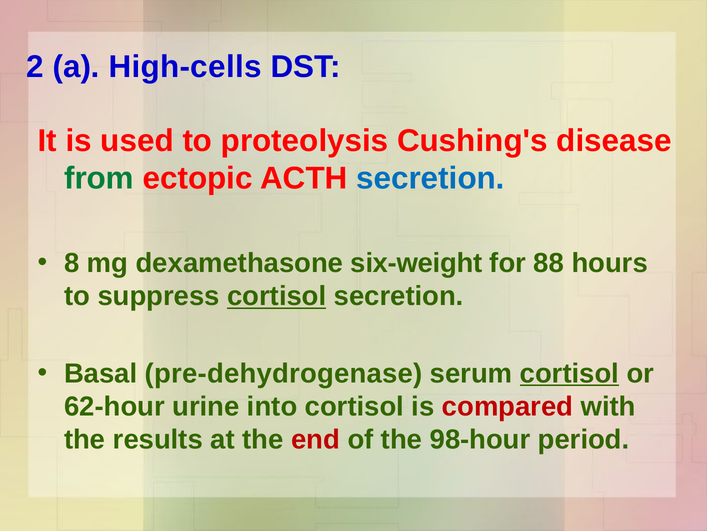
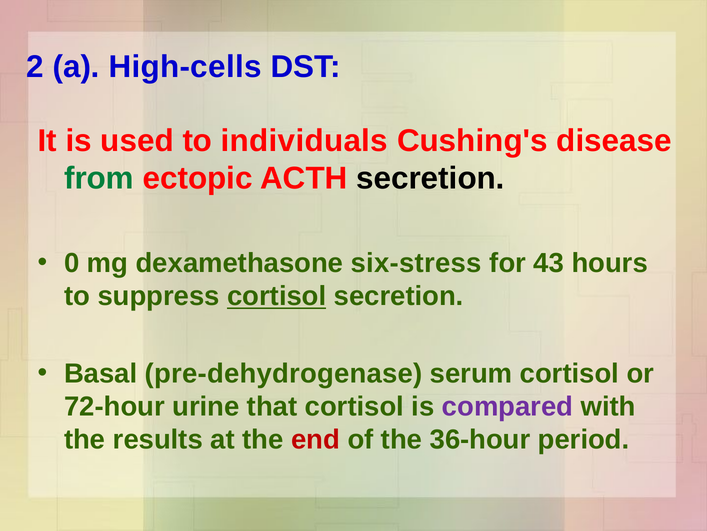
proteolysis: proteolysis -> individuals
secretion at (430, 178) colour: blue -> black
8: 8 -> 0
six-weight: six-weight -> six-stress
88: 88 -> 43
cortisol at (569, 373) underline: present -> none
62-hour: 62-hour -> 72-hour
into: into -> that
compared colour: red -> purple
98-hour: 98-hour -> 36-hour
